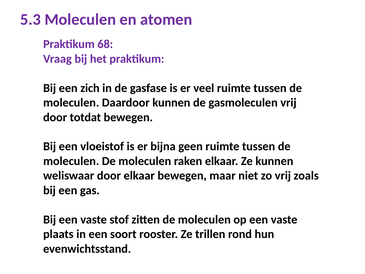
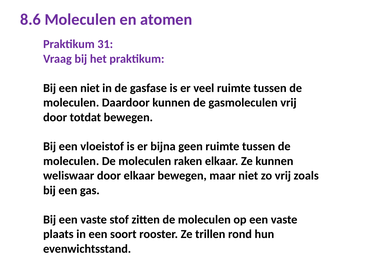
5.3: 5.3 -> 8.6
68: 68 -> 31
een zich: zich -> niet
